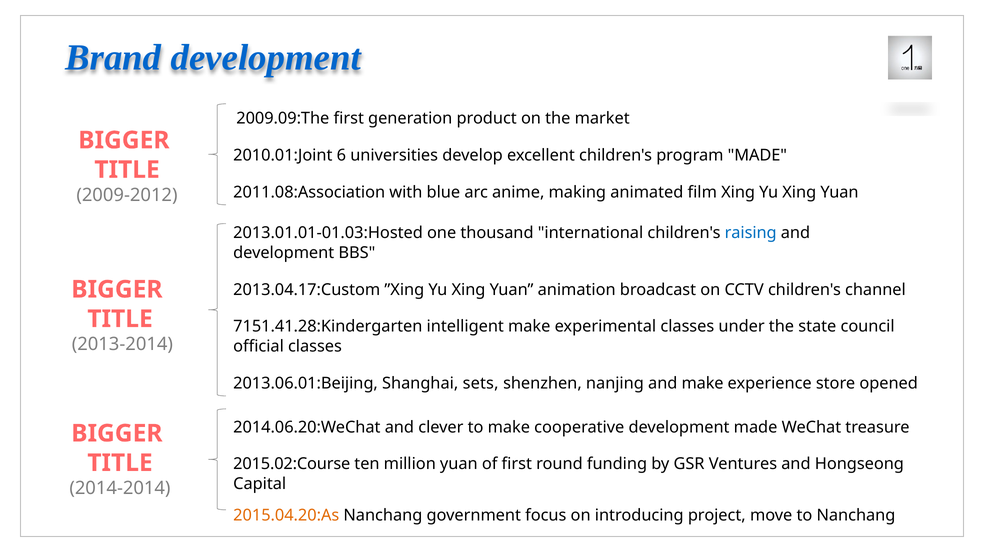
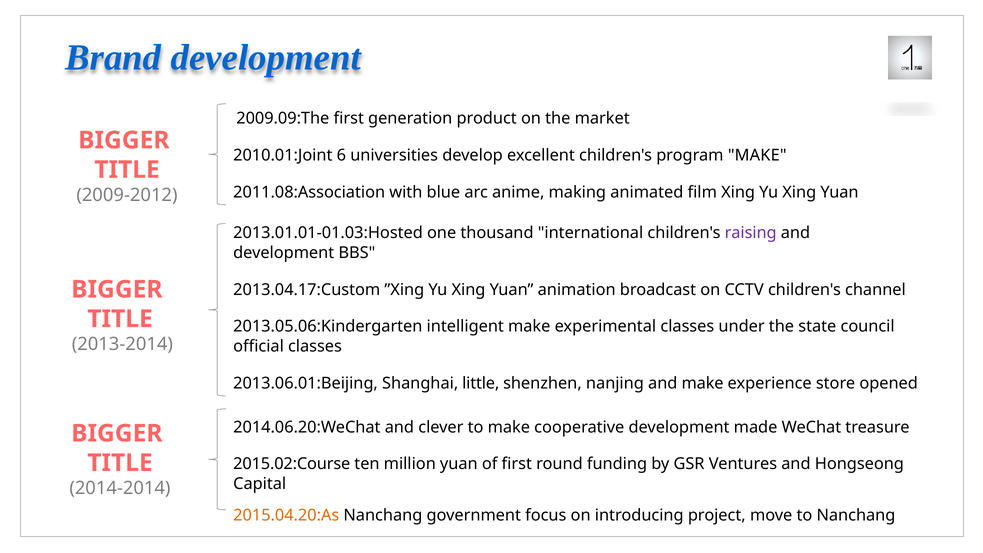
program MADE: MADE -> MAKE
raising colour: blue -> purple
7151.41.28:Kindergarten: 7151.41.28:Kindergarten -> 2013.05.06:Kindergarten
sets: sets -> little
